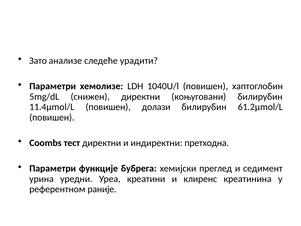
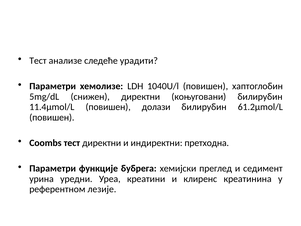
Зато at (38, 61): Зато -> Тест
раније: раније -> лезије
